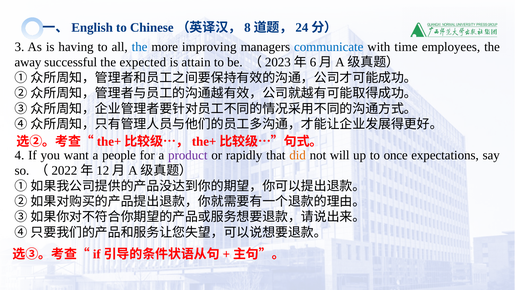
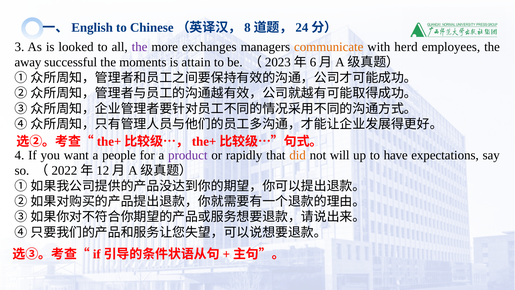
having: having -> looked
the at (140, 47) colour: blue -> purple
improving: improving -> exchanges
communicate colour: blue -> orange
time: time -> herd
expected: expected -> moments
once: once -> have
